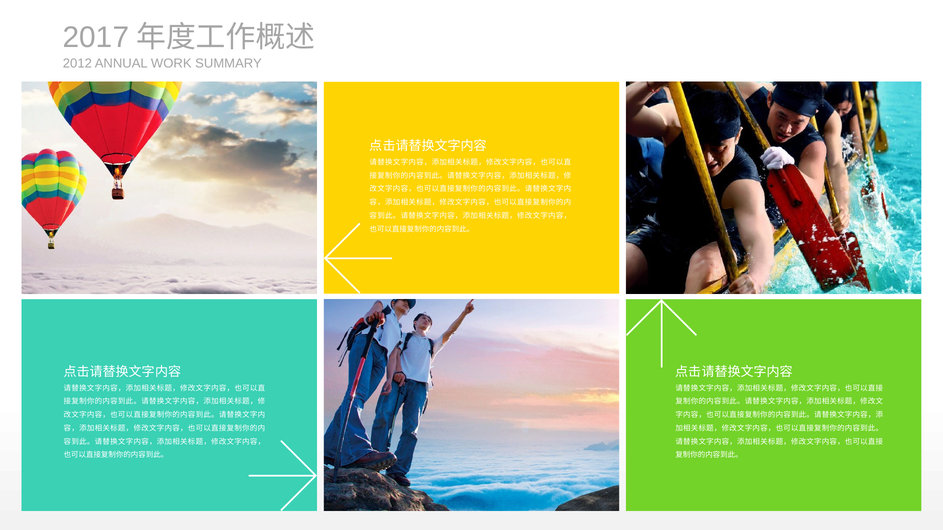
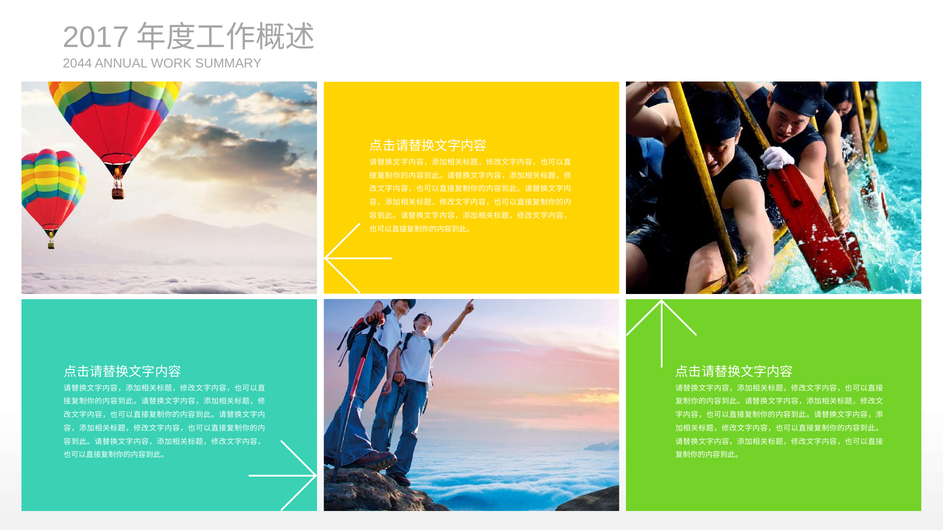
2012: 2012 -> 2044
